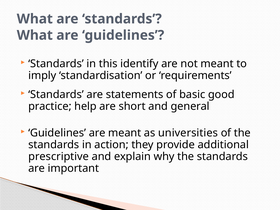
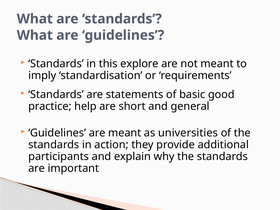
identify: identify -> explore
prescriptive: prescriptive -> participants
